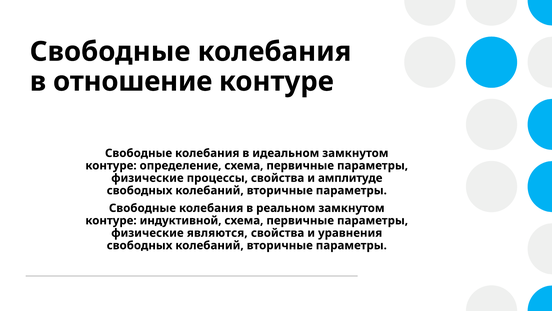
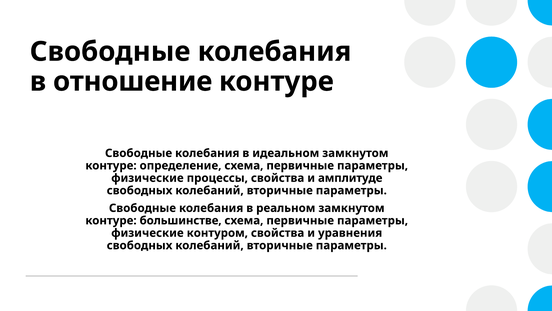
индуктивной: индуктивной -> большинстве
являются: являются -> контуром
